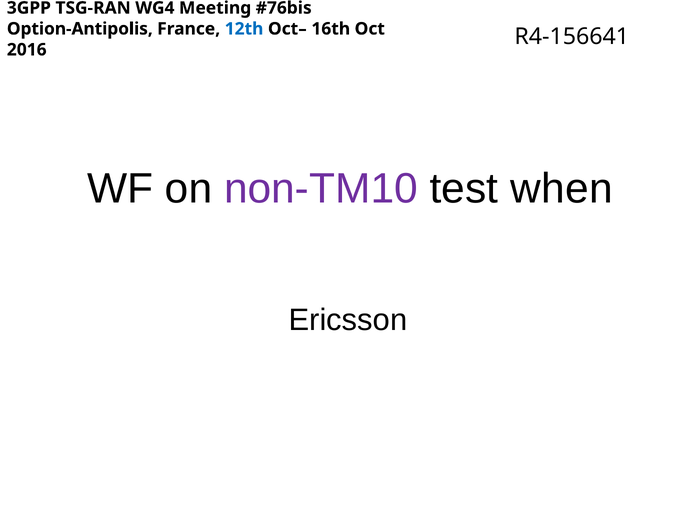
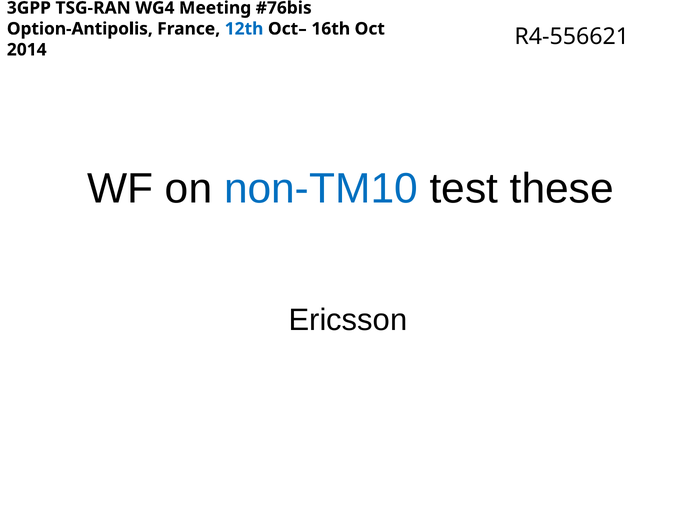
R4-156641: R4-156641 -> R4-556621
2016: 2016 -> 2014
non-TM10 colour: purple -> blue
when: when -> these
